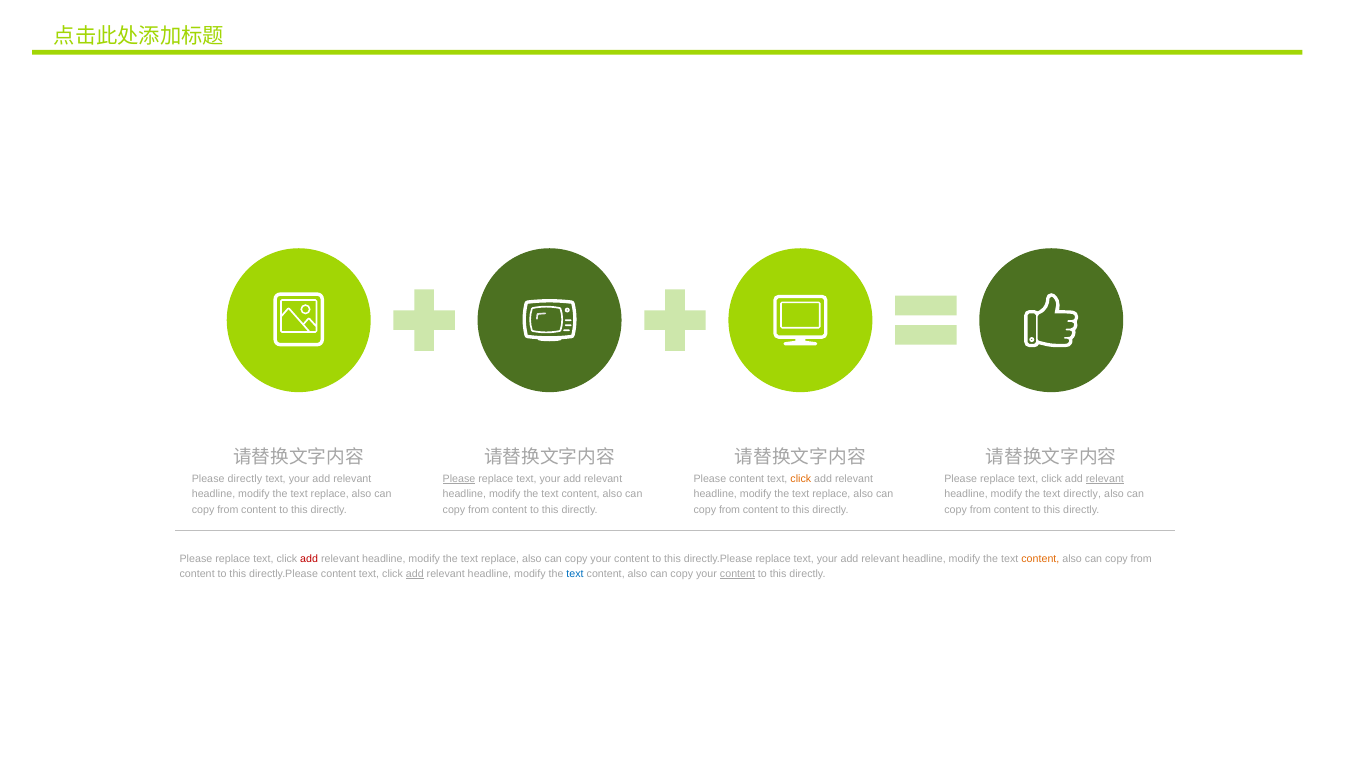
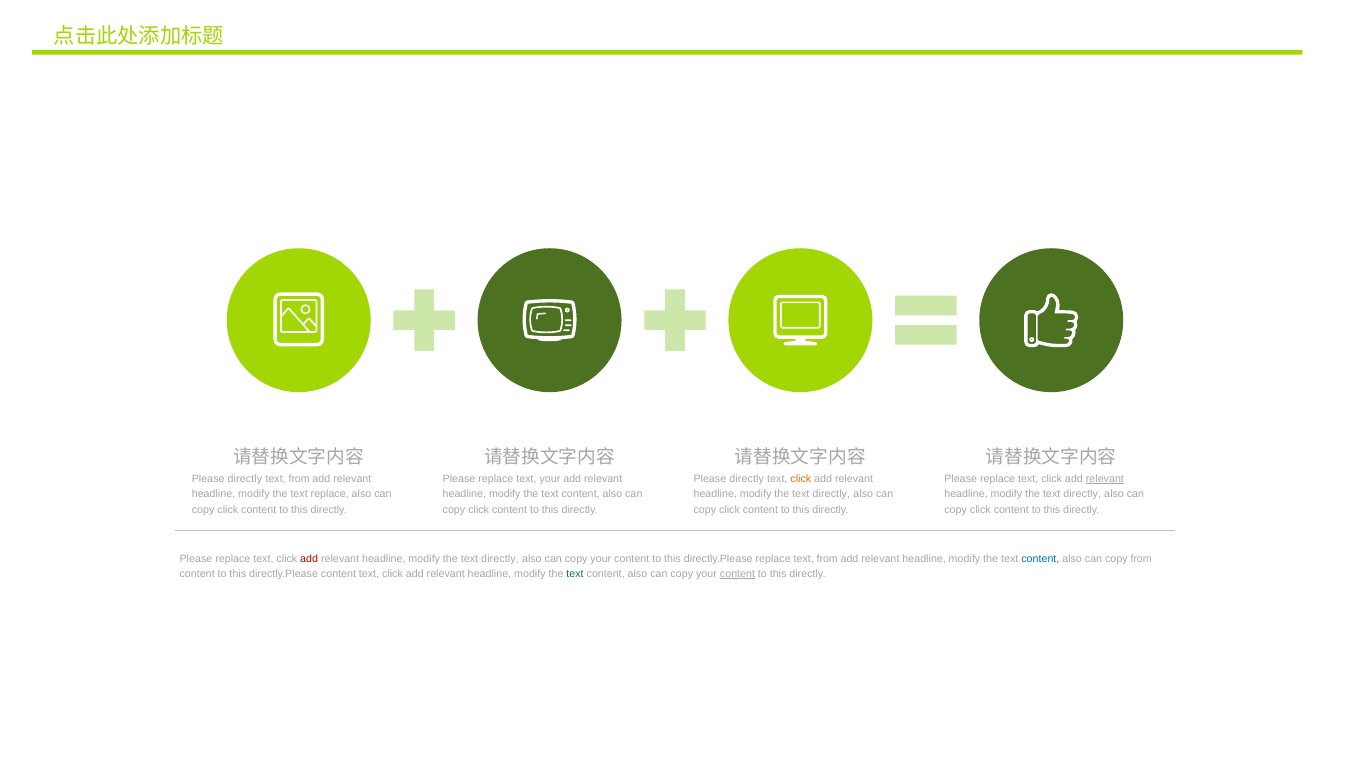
your at (299, 479): your -> from
Please at (459, 479) underline: present -> none
content at (747, 479): content -> directly
replace at (831, 495): replace -> directly
from at (228, 510): from -> click
from at (479, 510): from -> click
from at (730, 510): from -> click
from at (980, 510): from -> click
replace at (500, 559): replace -> directly
directly.Please replace text your: your -> from
content at (1040, 559) colour: orange -> blue
add at (415, 574) underline: present -> none
text at (575, 574) colour: blue -> green
